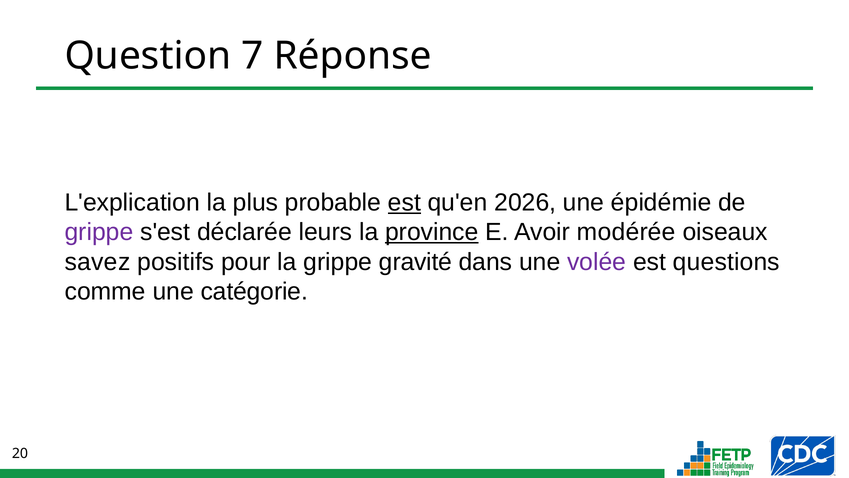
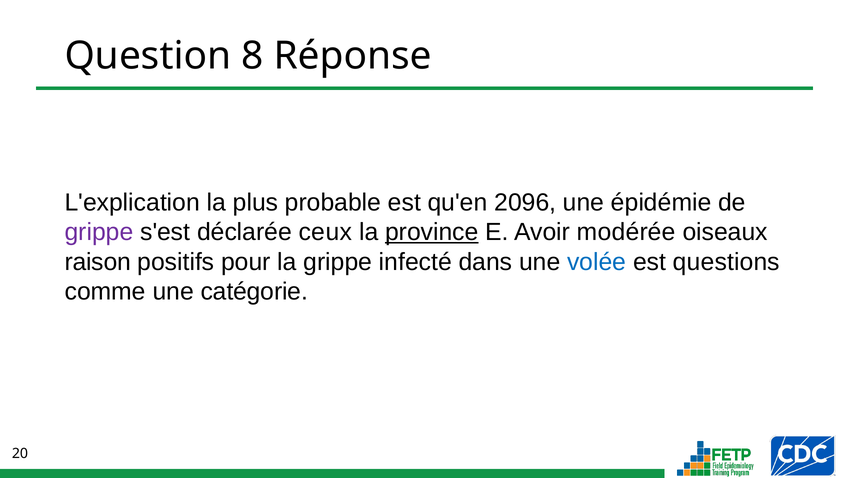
7: 7 -> 8
est at (404, 202) underline: present -> none
2026: 2026 -> 2096
leurs: leurs -> ceux
savez: savez -> raison
gravité: gravité -> infecté
volée colour: purple -> blue
